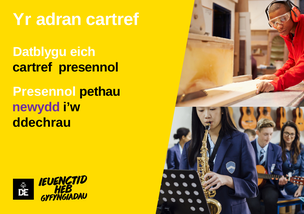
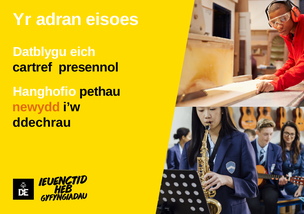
adran cartref: cartref -> eisoes
Presennol at (44, 92): Presennol -> Hanghoﬁo
newydd colour: purple -> orange
